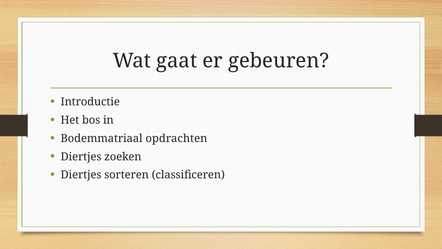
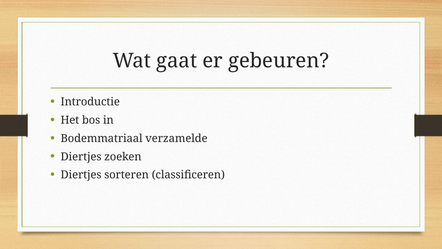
opdrachten: opdrachten -> verzamelde
